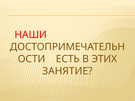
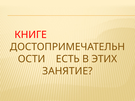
НАШИ: НАШИ -> КНИГЕ
